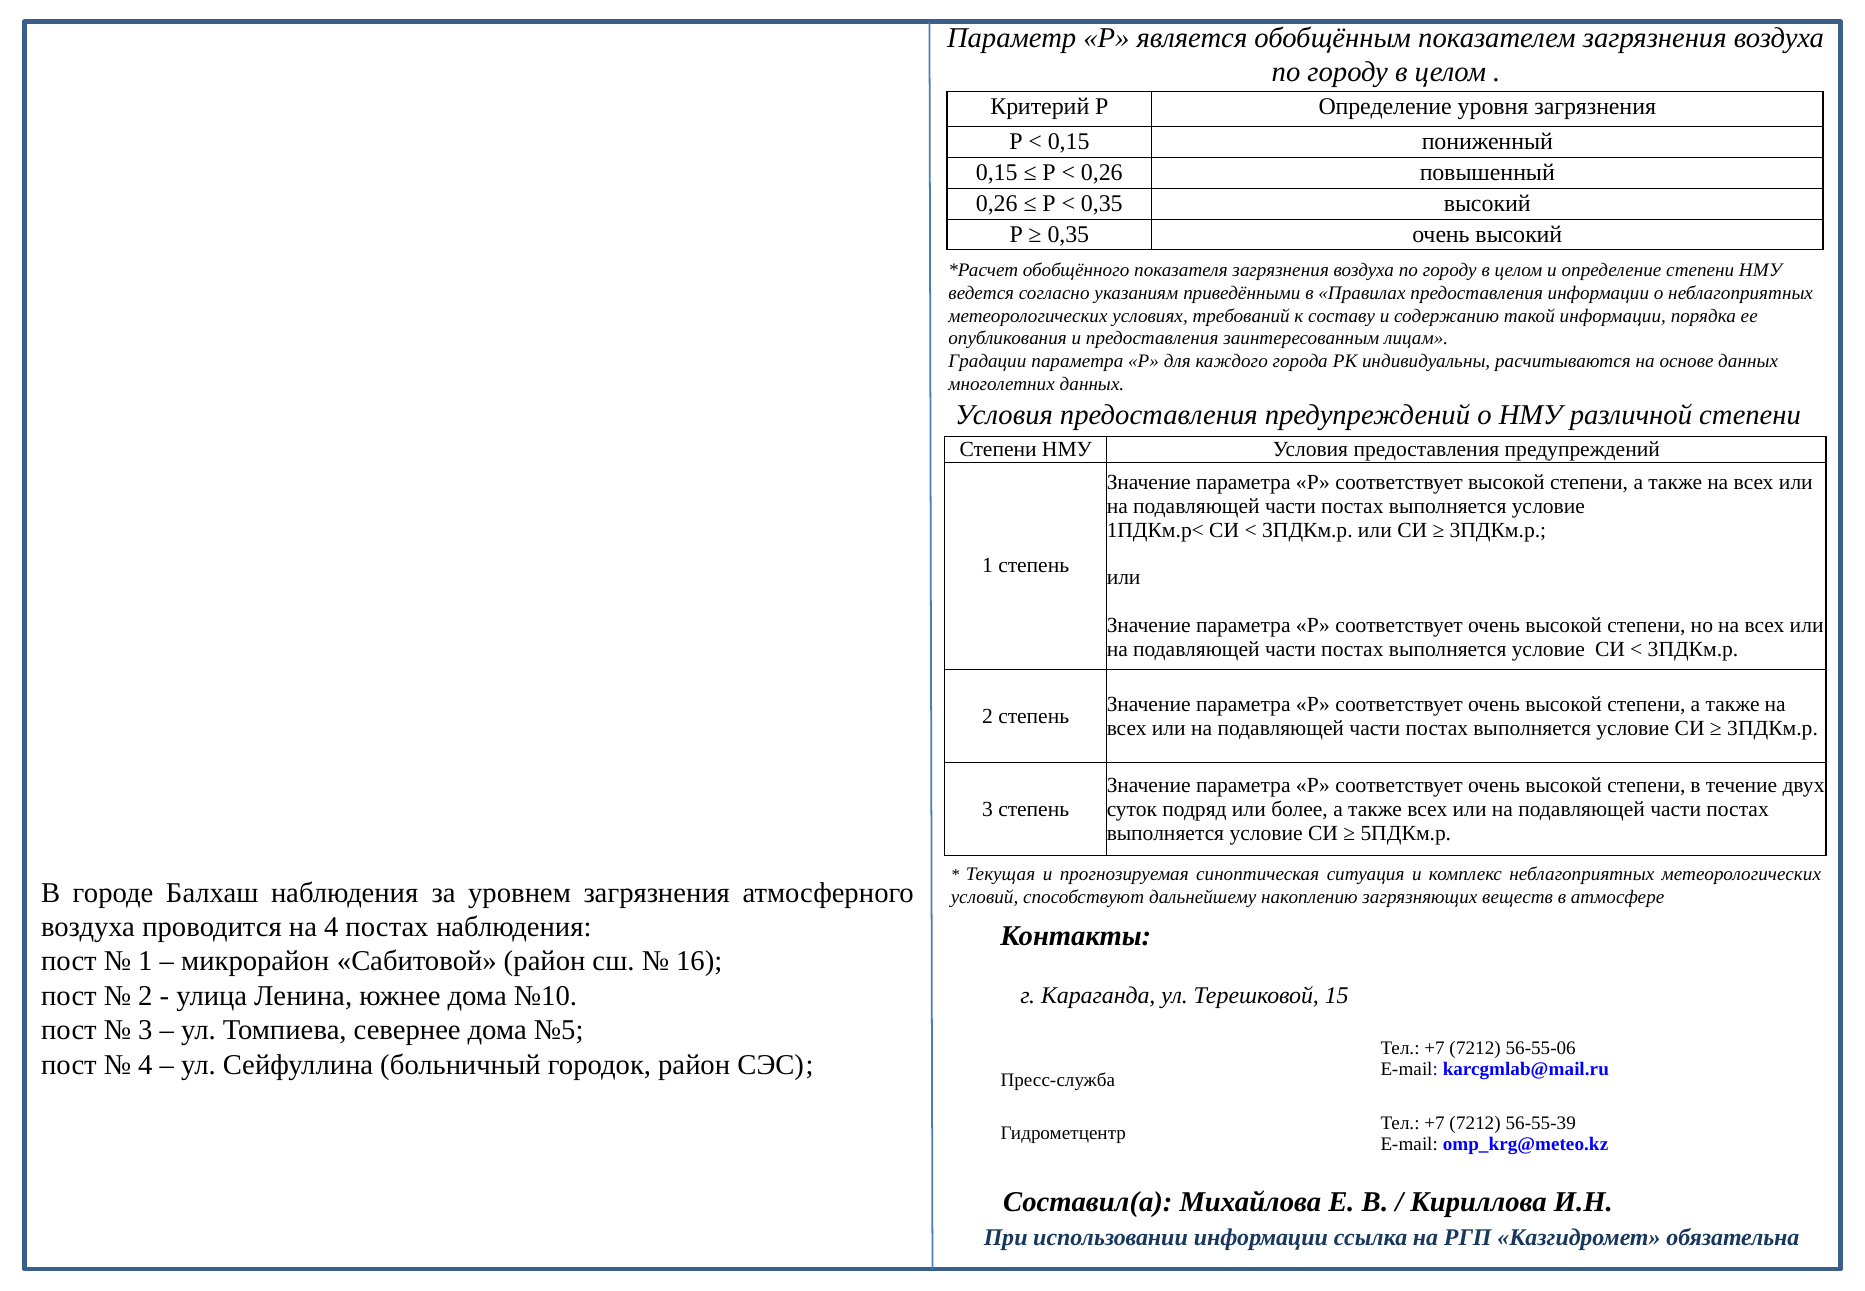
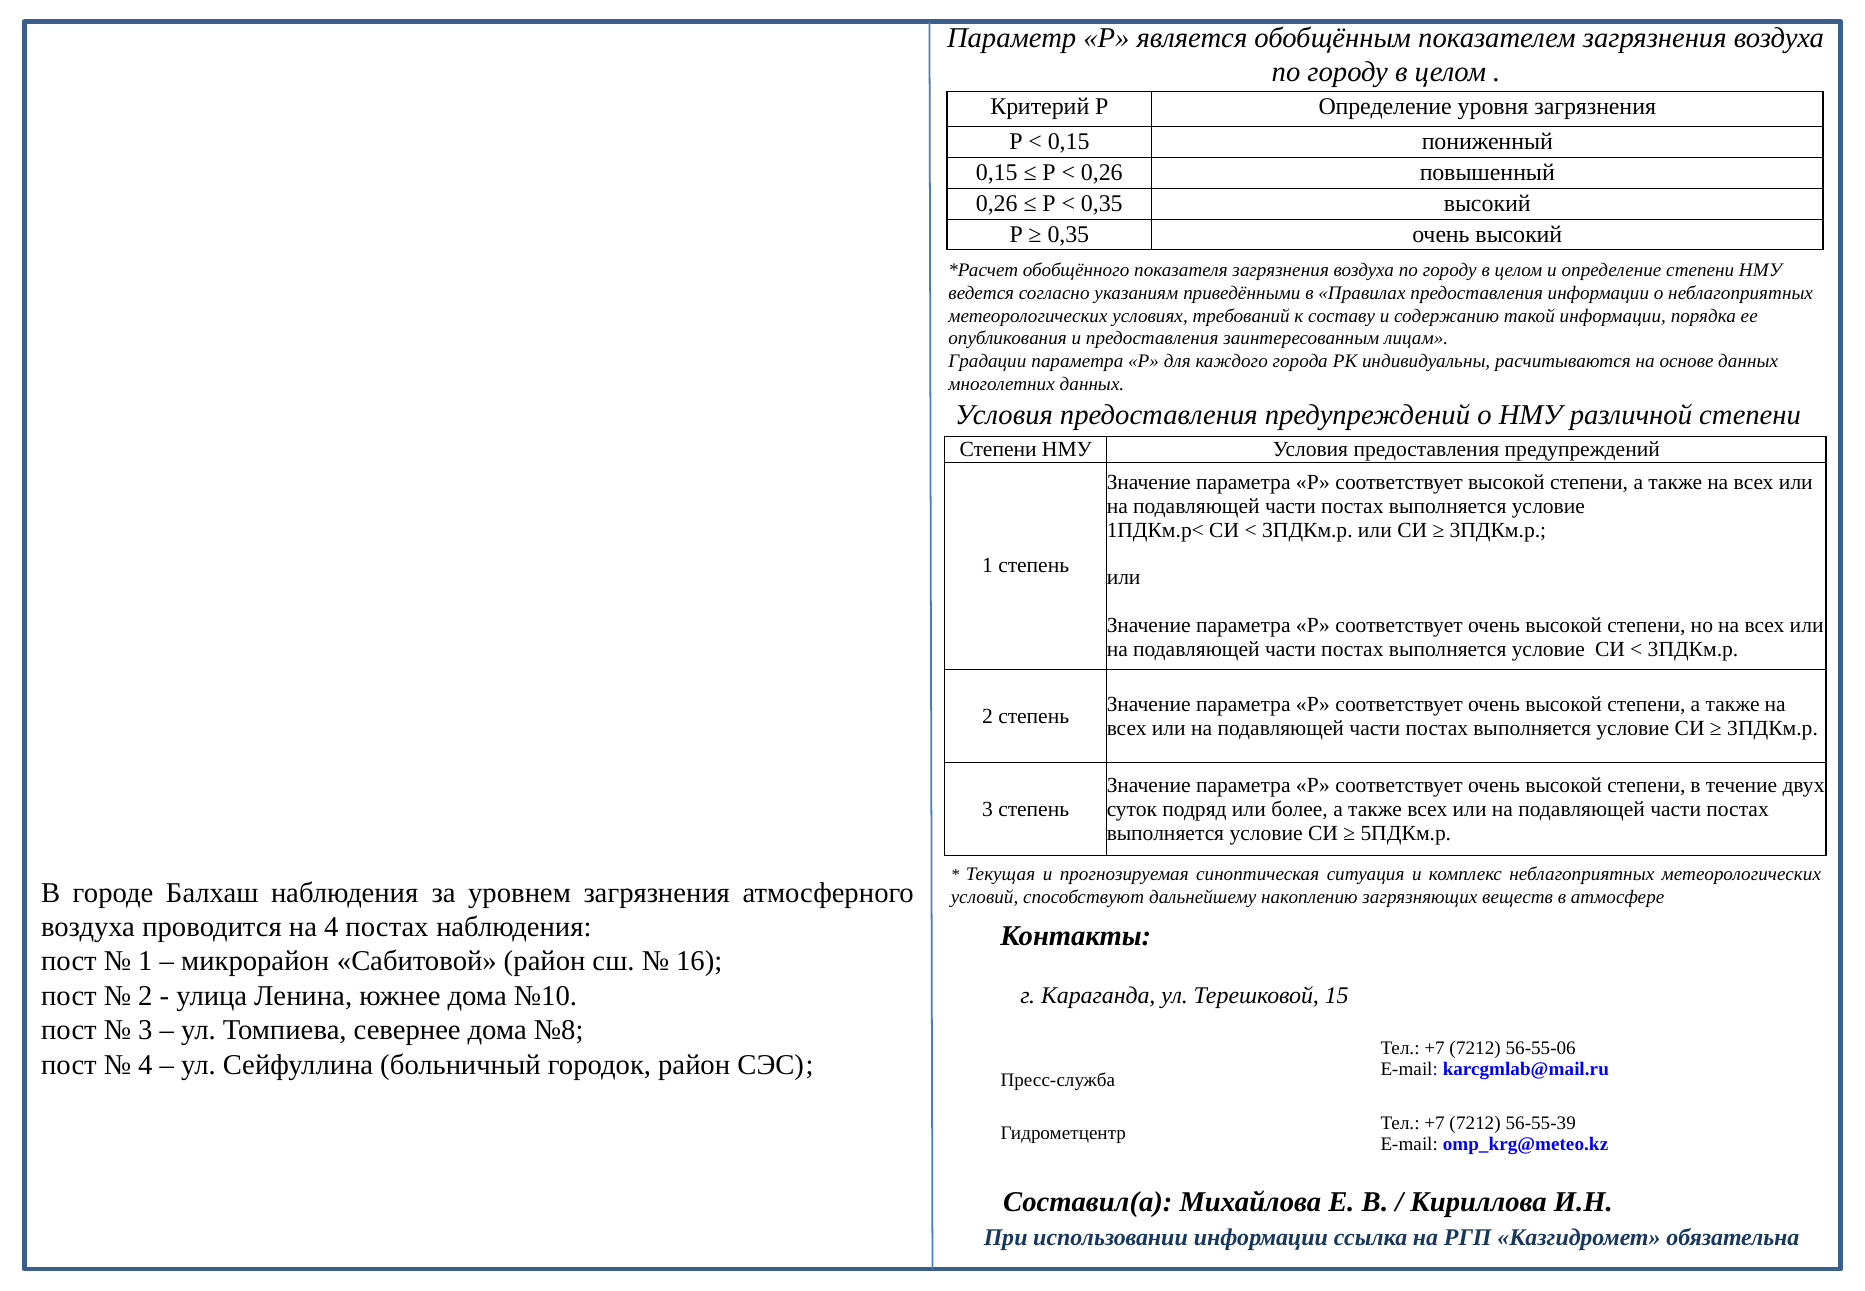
№5: №5 -> №8
